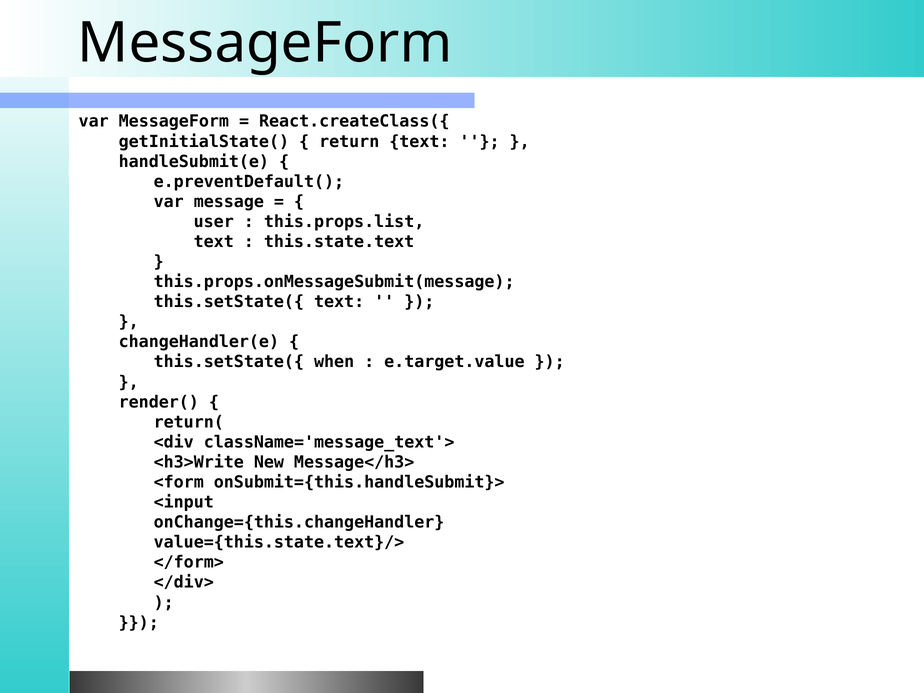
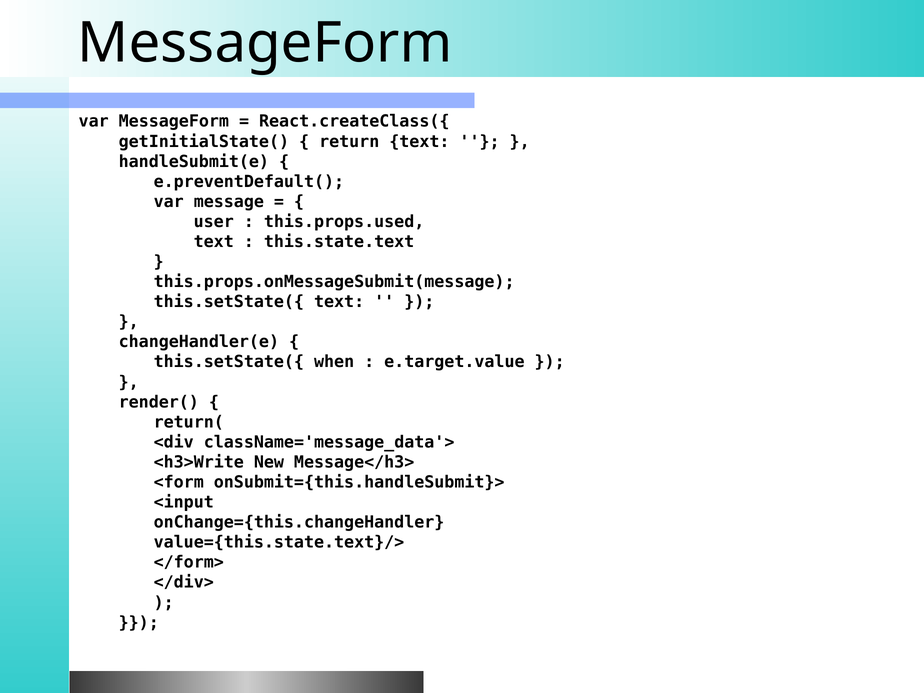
this.props.list: this.props.list -> this.props.used
className='message_text'>: className='message_text'> -> className='message_data'>
